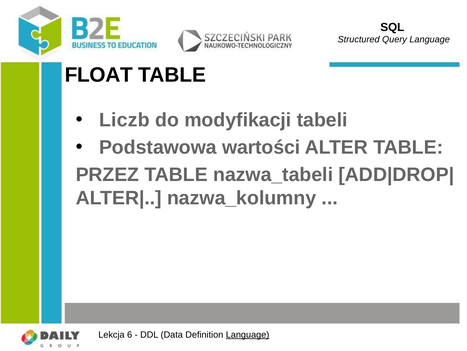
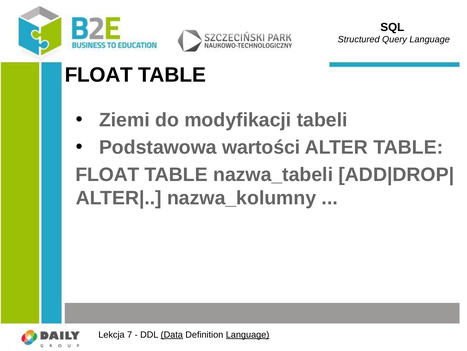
Liczb: Liczb -> Ziemi
PRZEZ at (107, 174): PRZEZ -> FLOAT
6: 6 -> 7
Data underline: none -> present
